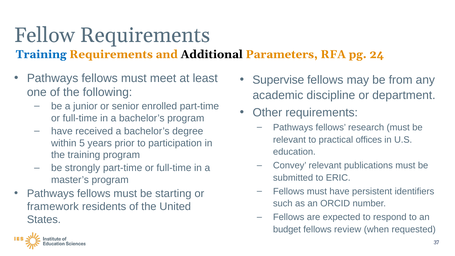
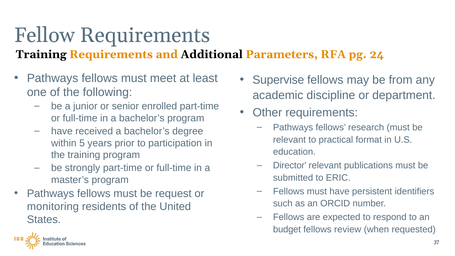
Training at (41, 54) colour: blue -> black
offices: offices -> format
Convey: Convey -> Director
starting: starting -> request
framework: framework -> monitoring
